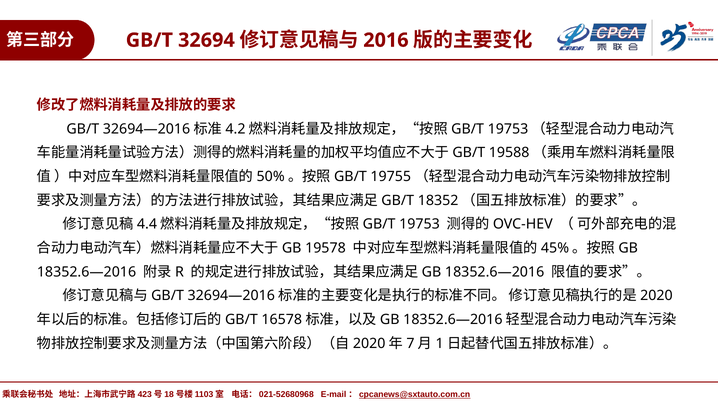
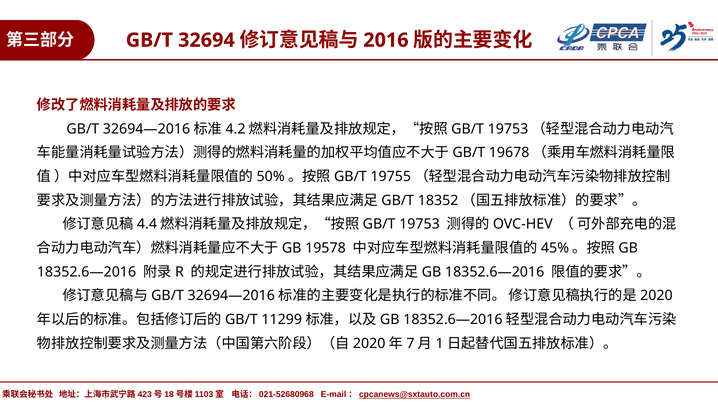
19588: 19588 -> 19678
16578: 16578 -> 11299
